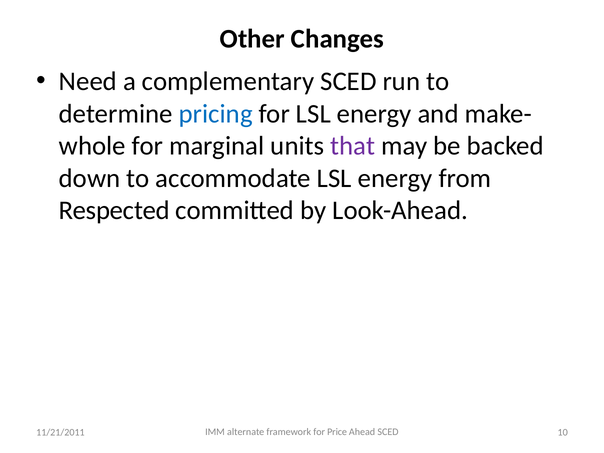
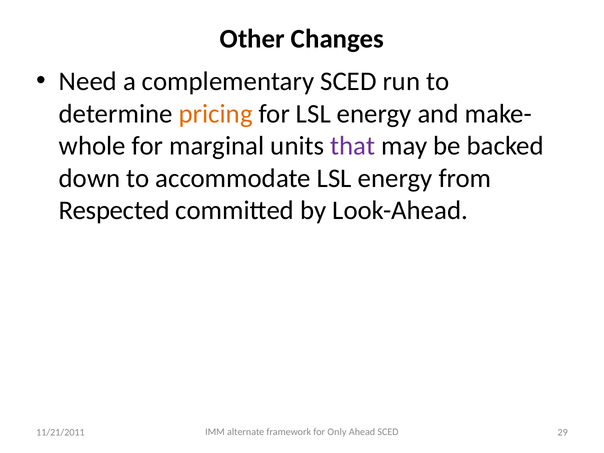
pricing colour: blue -> orange
Price: Price -> Only
10: 10 -> 29
